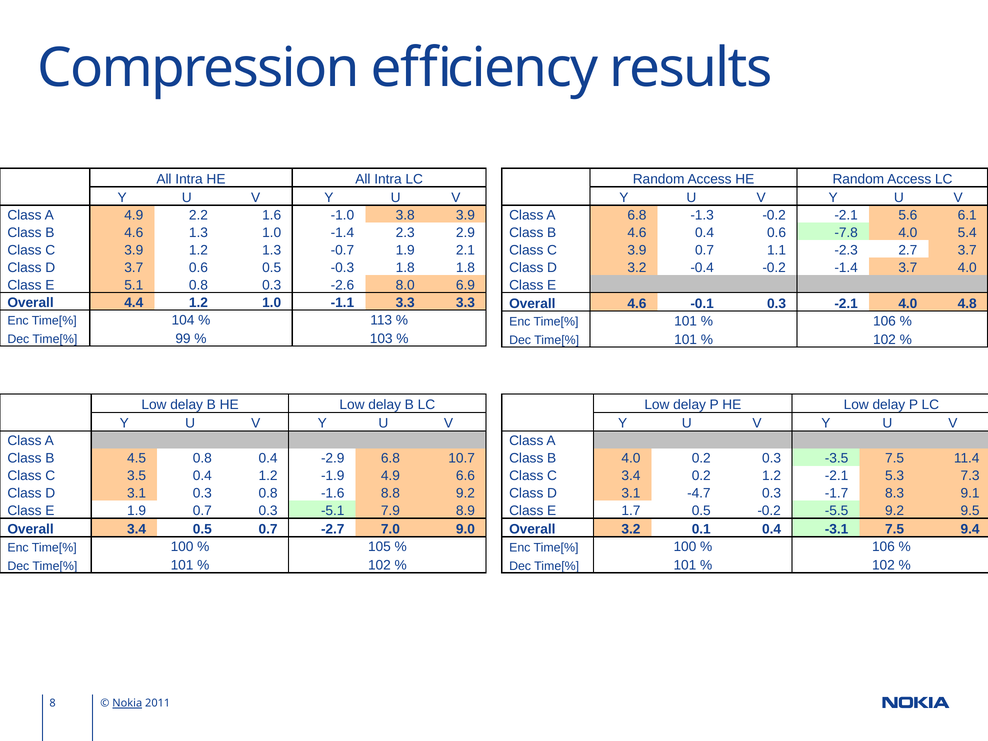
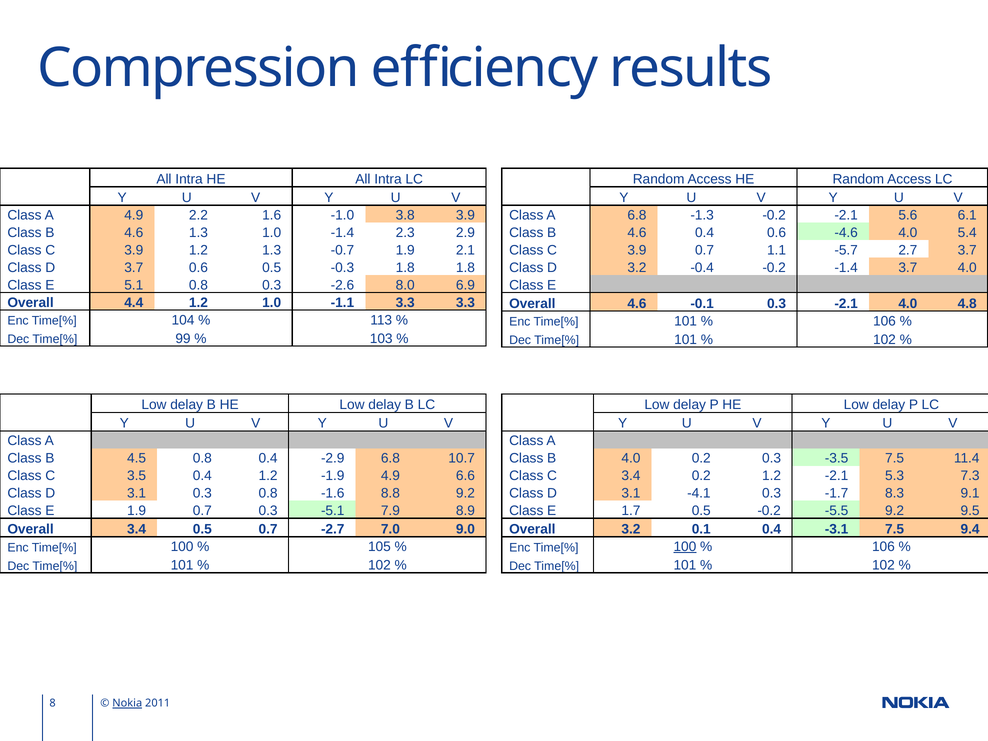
-7.8: -7.8 -> -4.6
-2.3: -2.3 -> -5.7
-4.7: -4.7 -> -4.1
100 at (685, 547) underline: none -> present
